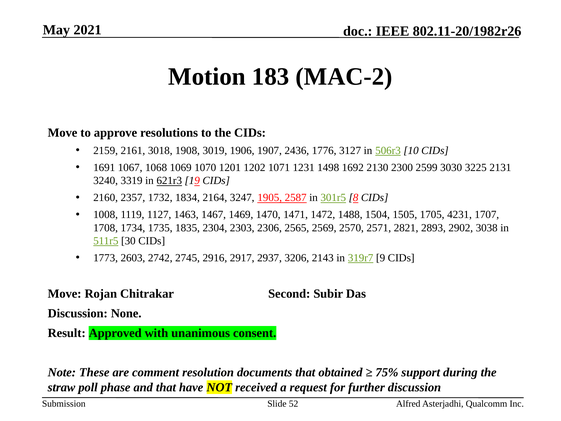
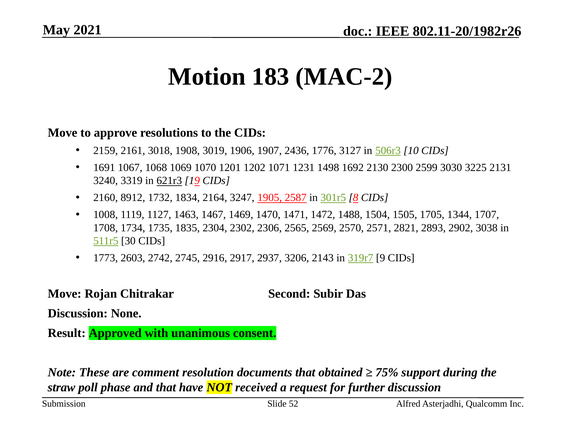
2357: 2357 -> 8912
4231: 4231 -> 1344
2303: 2303 -> 2302
